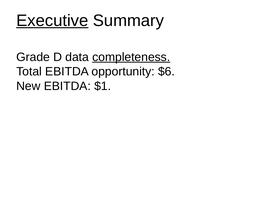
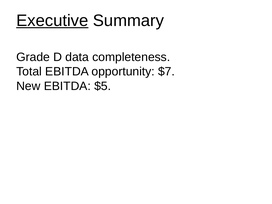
completeness underline: present -> none
$6: $6 -> $7
$1: $1 -> $5
